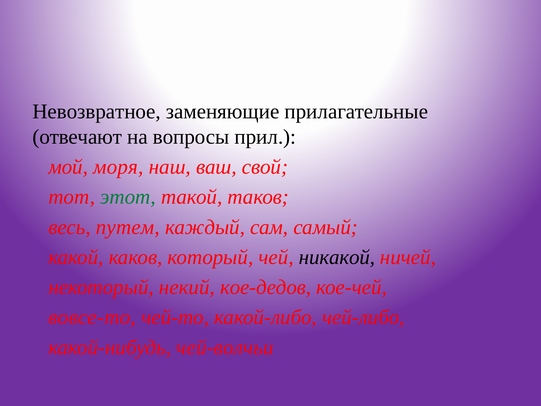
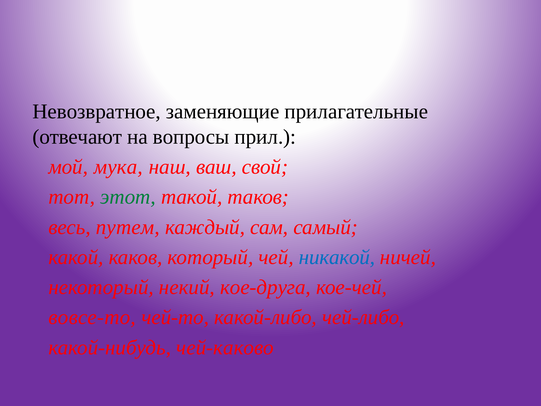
моря: моря -> мука
никакой colour: black -> blue
кое-дедов: кое-дедов -> кое-друга
чей-волчьи: чей-волчьи -> чей-каково
